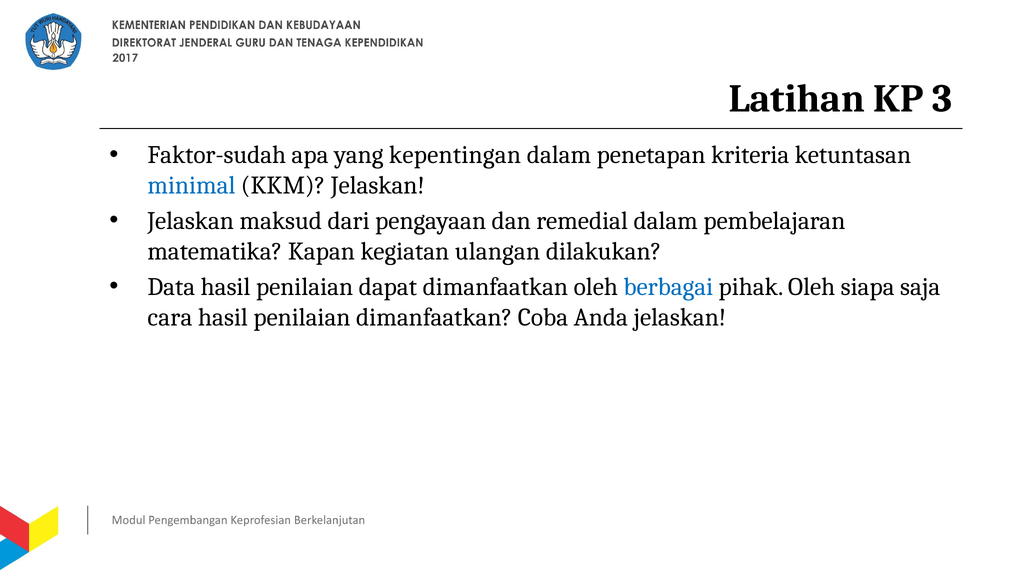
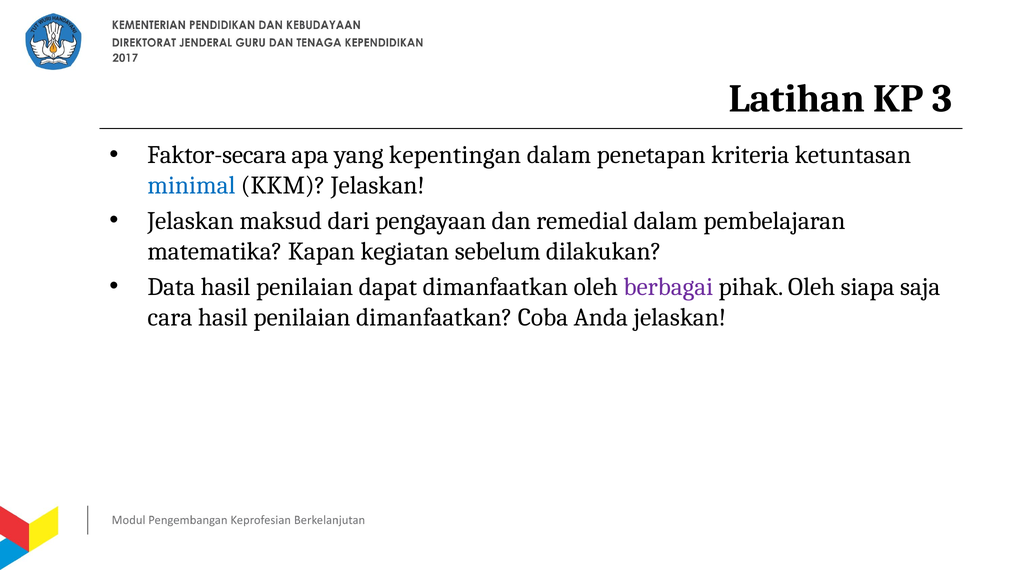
Faktor-sudah: Faktor-sudah -> Faktor-secara
ulangan: ulangan -> sebelum
berbagai colour: blue -> purple
